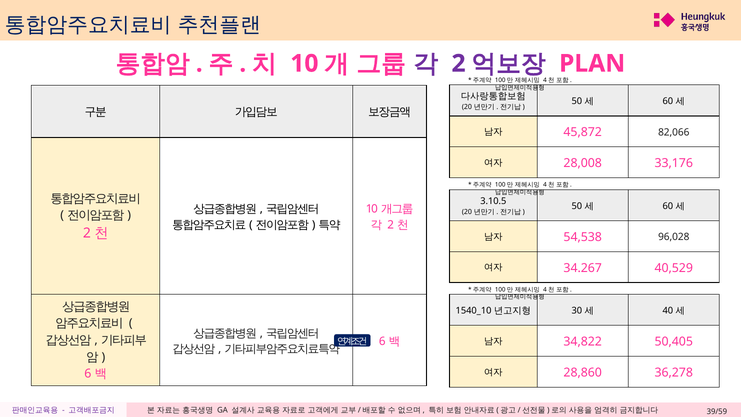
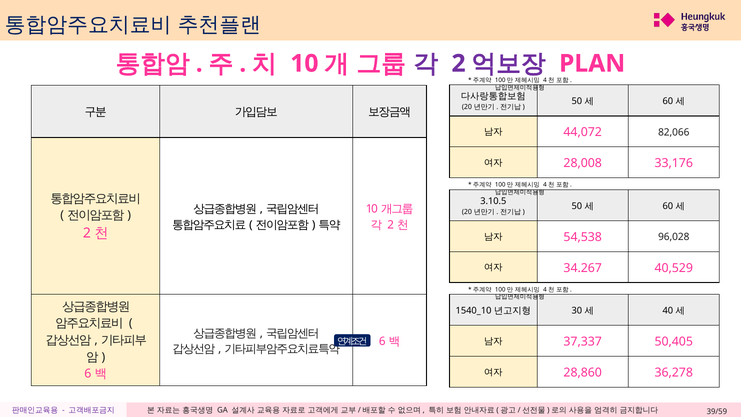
45,872: 45,872 -> 44,072
34,822: 34,822 -> 37,337
